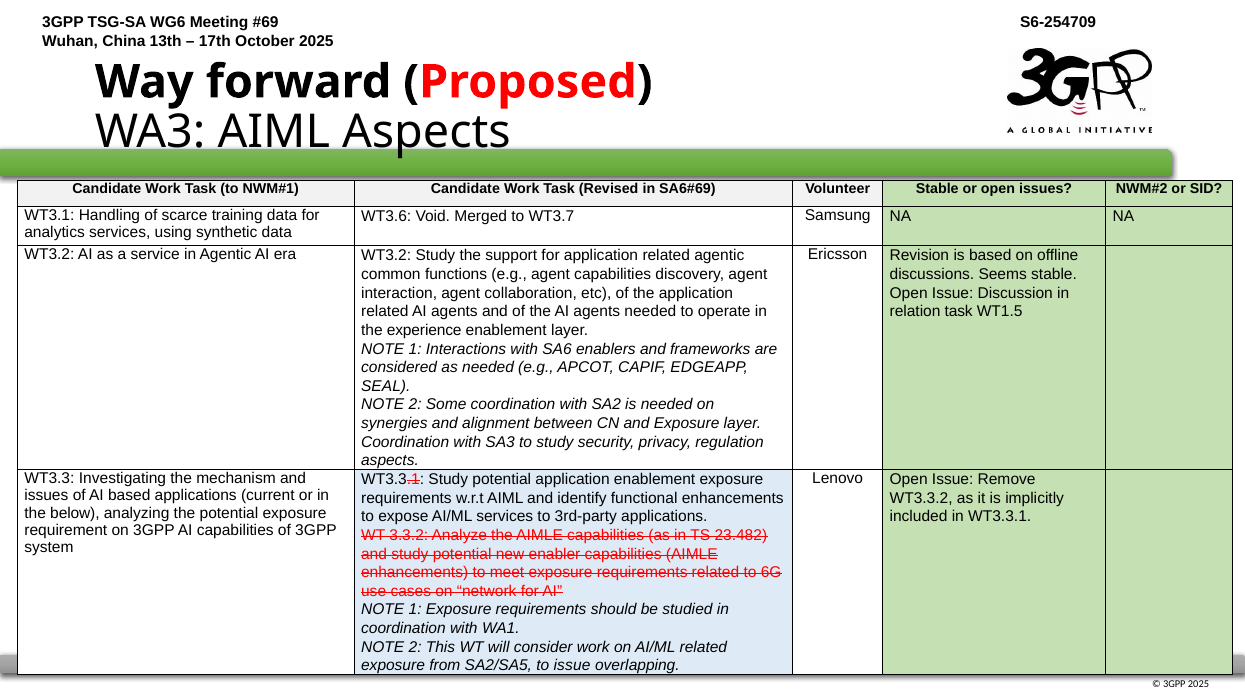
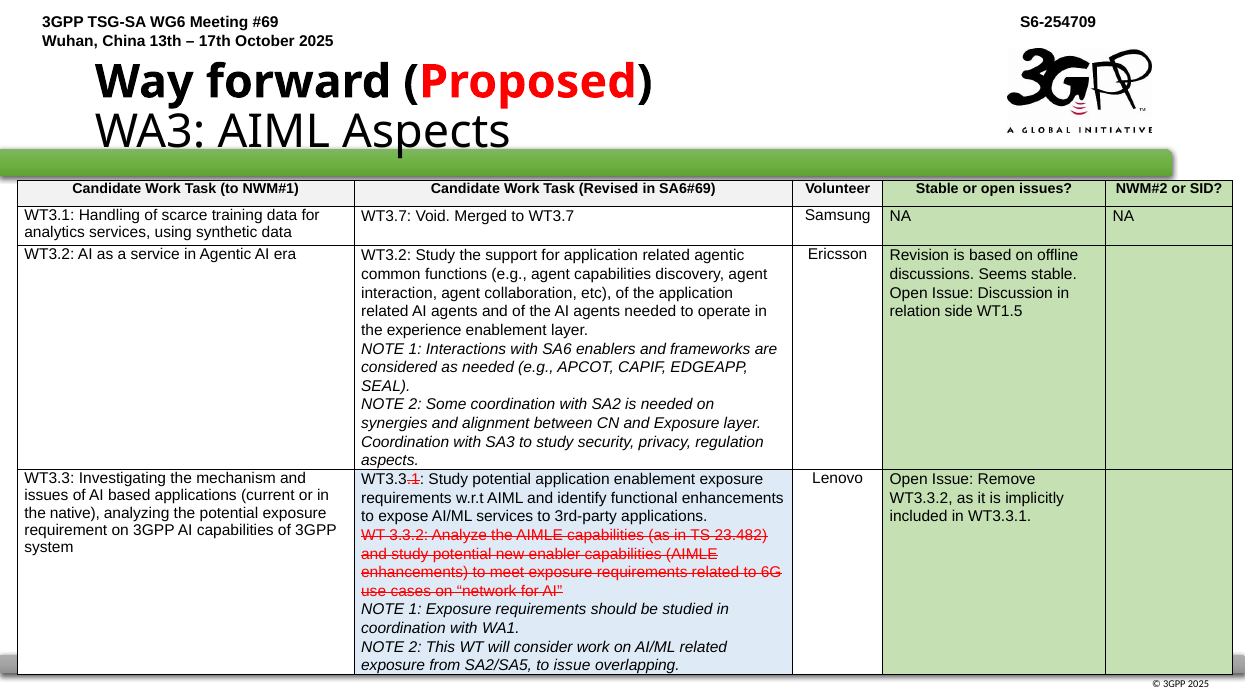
WT3.6 at (386, 217): WT3.6 -> WT3.7
relation task: task -> side
below: below -> native
